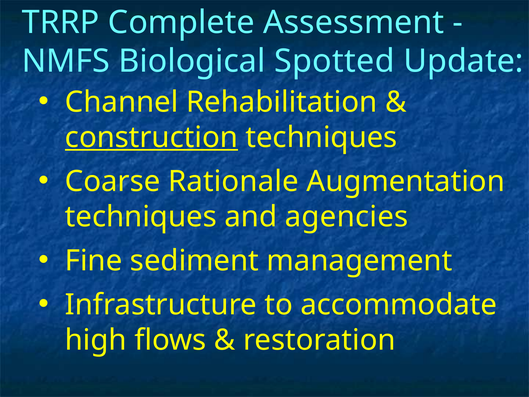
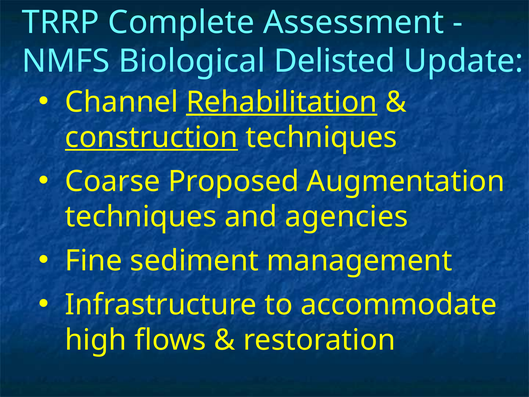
Spotted: Spotted -> Delisted
Rehabilitation underline: none -> present
Rationale: Rationale -> Proposed
